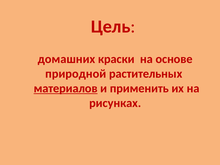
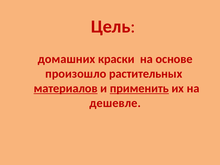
природной: природной -> произошло
применить underline: none -> present
рисунках: рисунках -> дешевле
